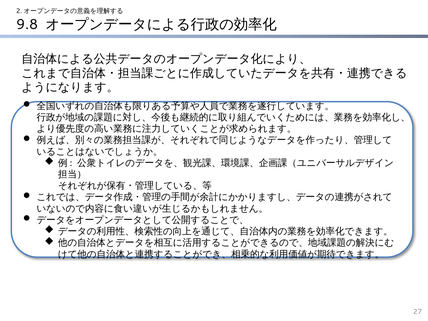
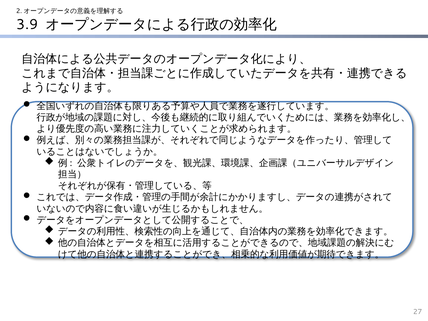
9.8: 9.8 -> 3.9
